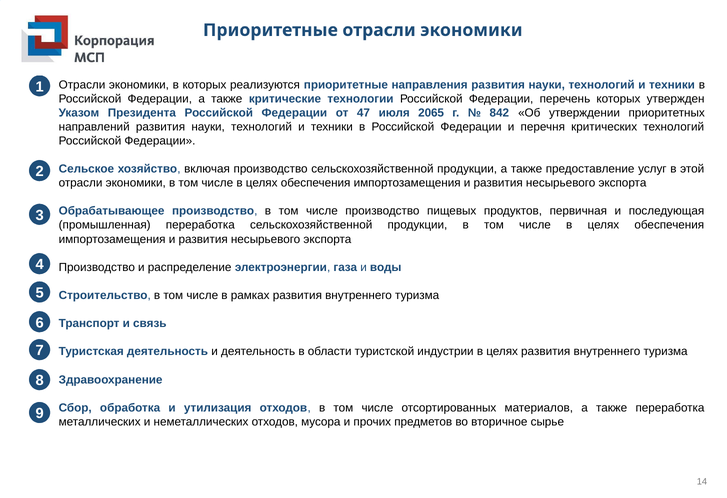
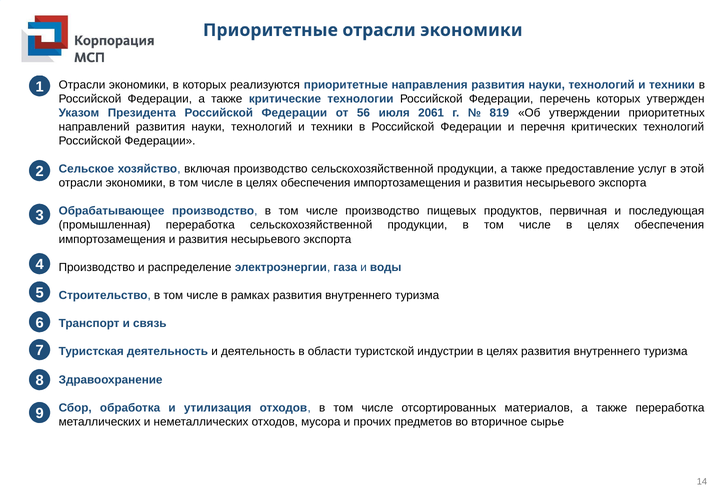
47: 47 -> 56
2065: 2065 -> 2061
842: 842 -> 819
